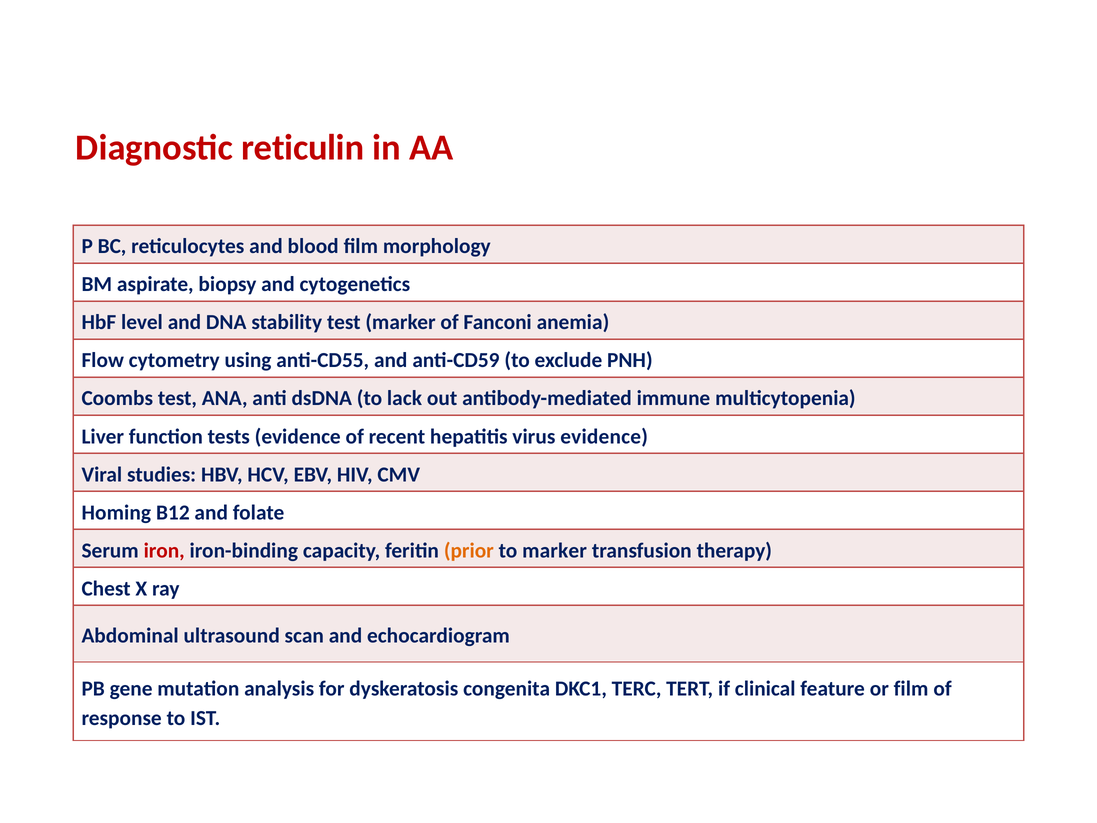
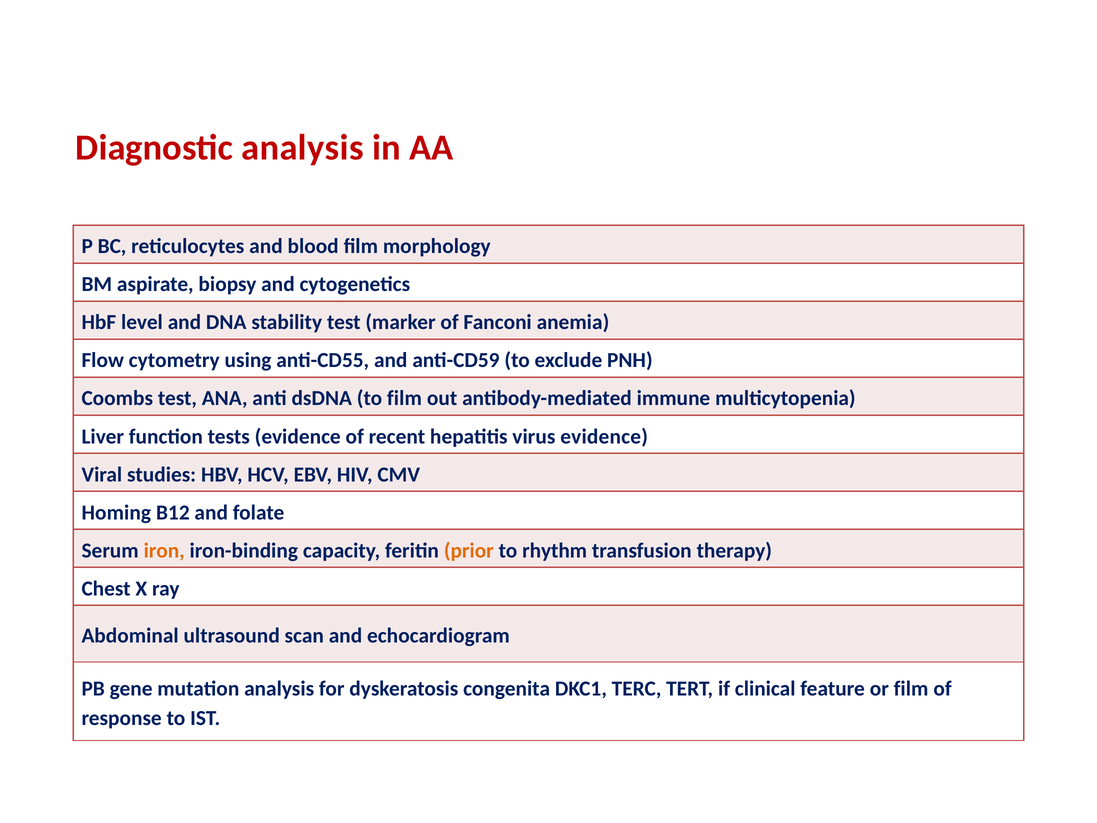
Diagnostic reticulin: reticulin -> analysis
to lack: lack -> film
iron colour: red -> orange
to marker: marker -> rhythm
